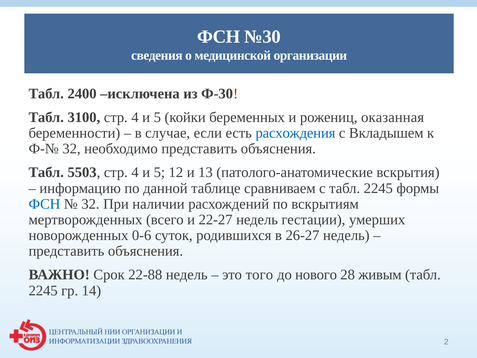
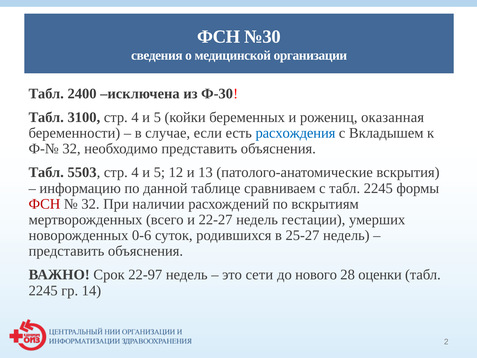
ФСН at (44, 204) colour: blue -> red
26-27: 26-27 -> 25-27
22-88: 22-88 -> 22-97
того: того -> сети
живым: живым -> оценки
